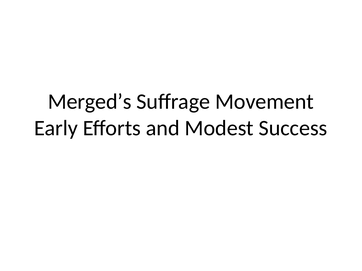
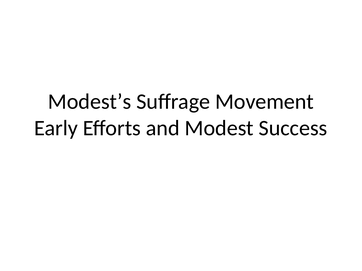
Merged’s: Merged’s -> Modest’s
